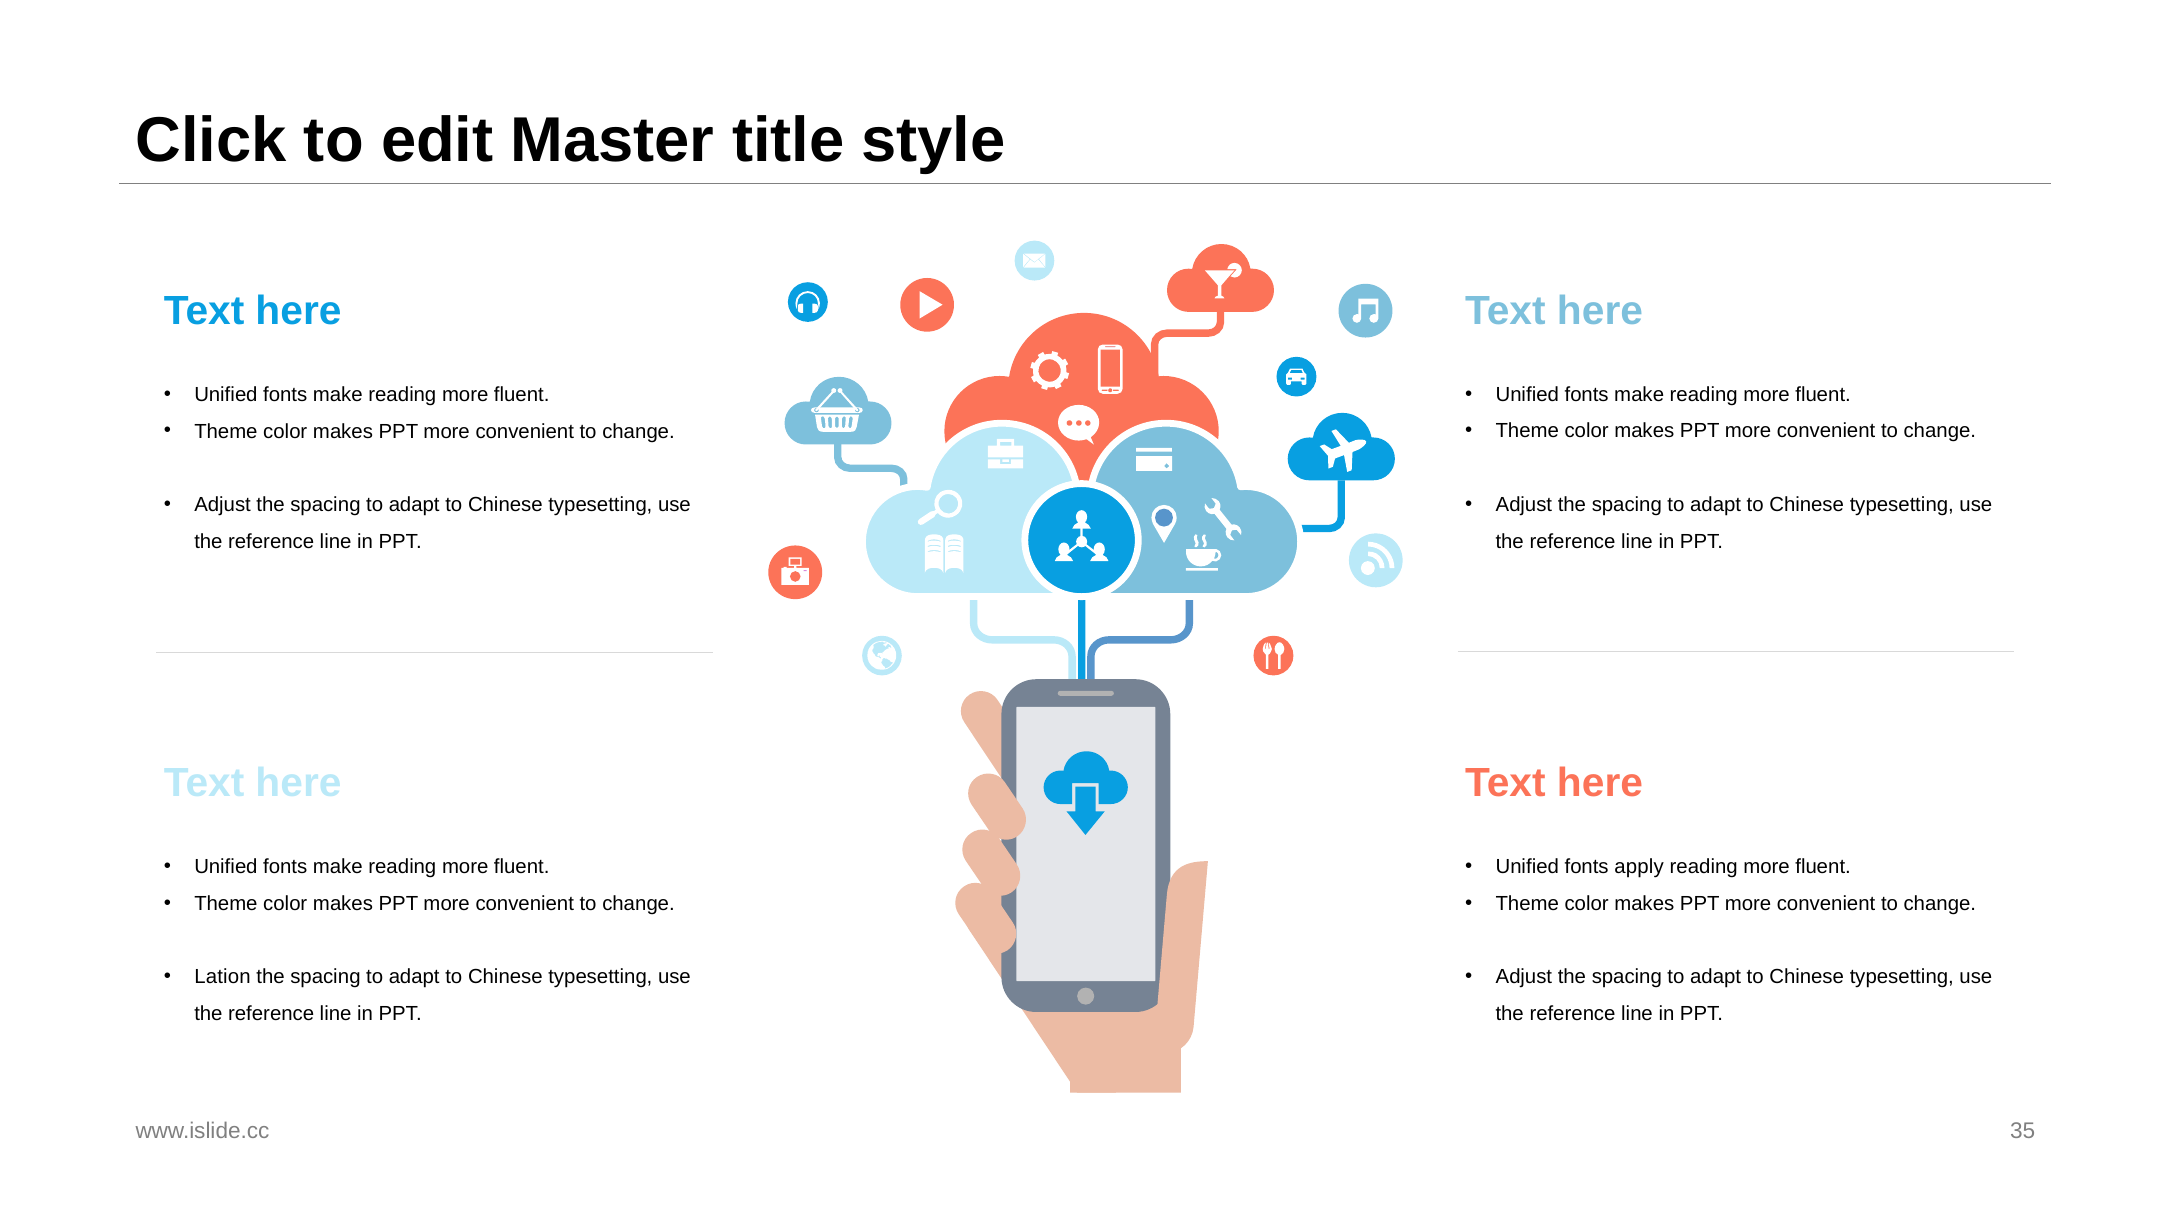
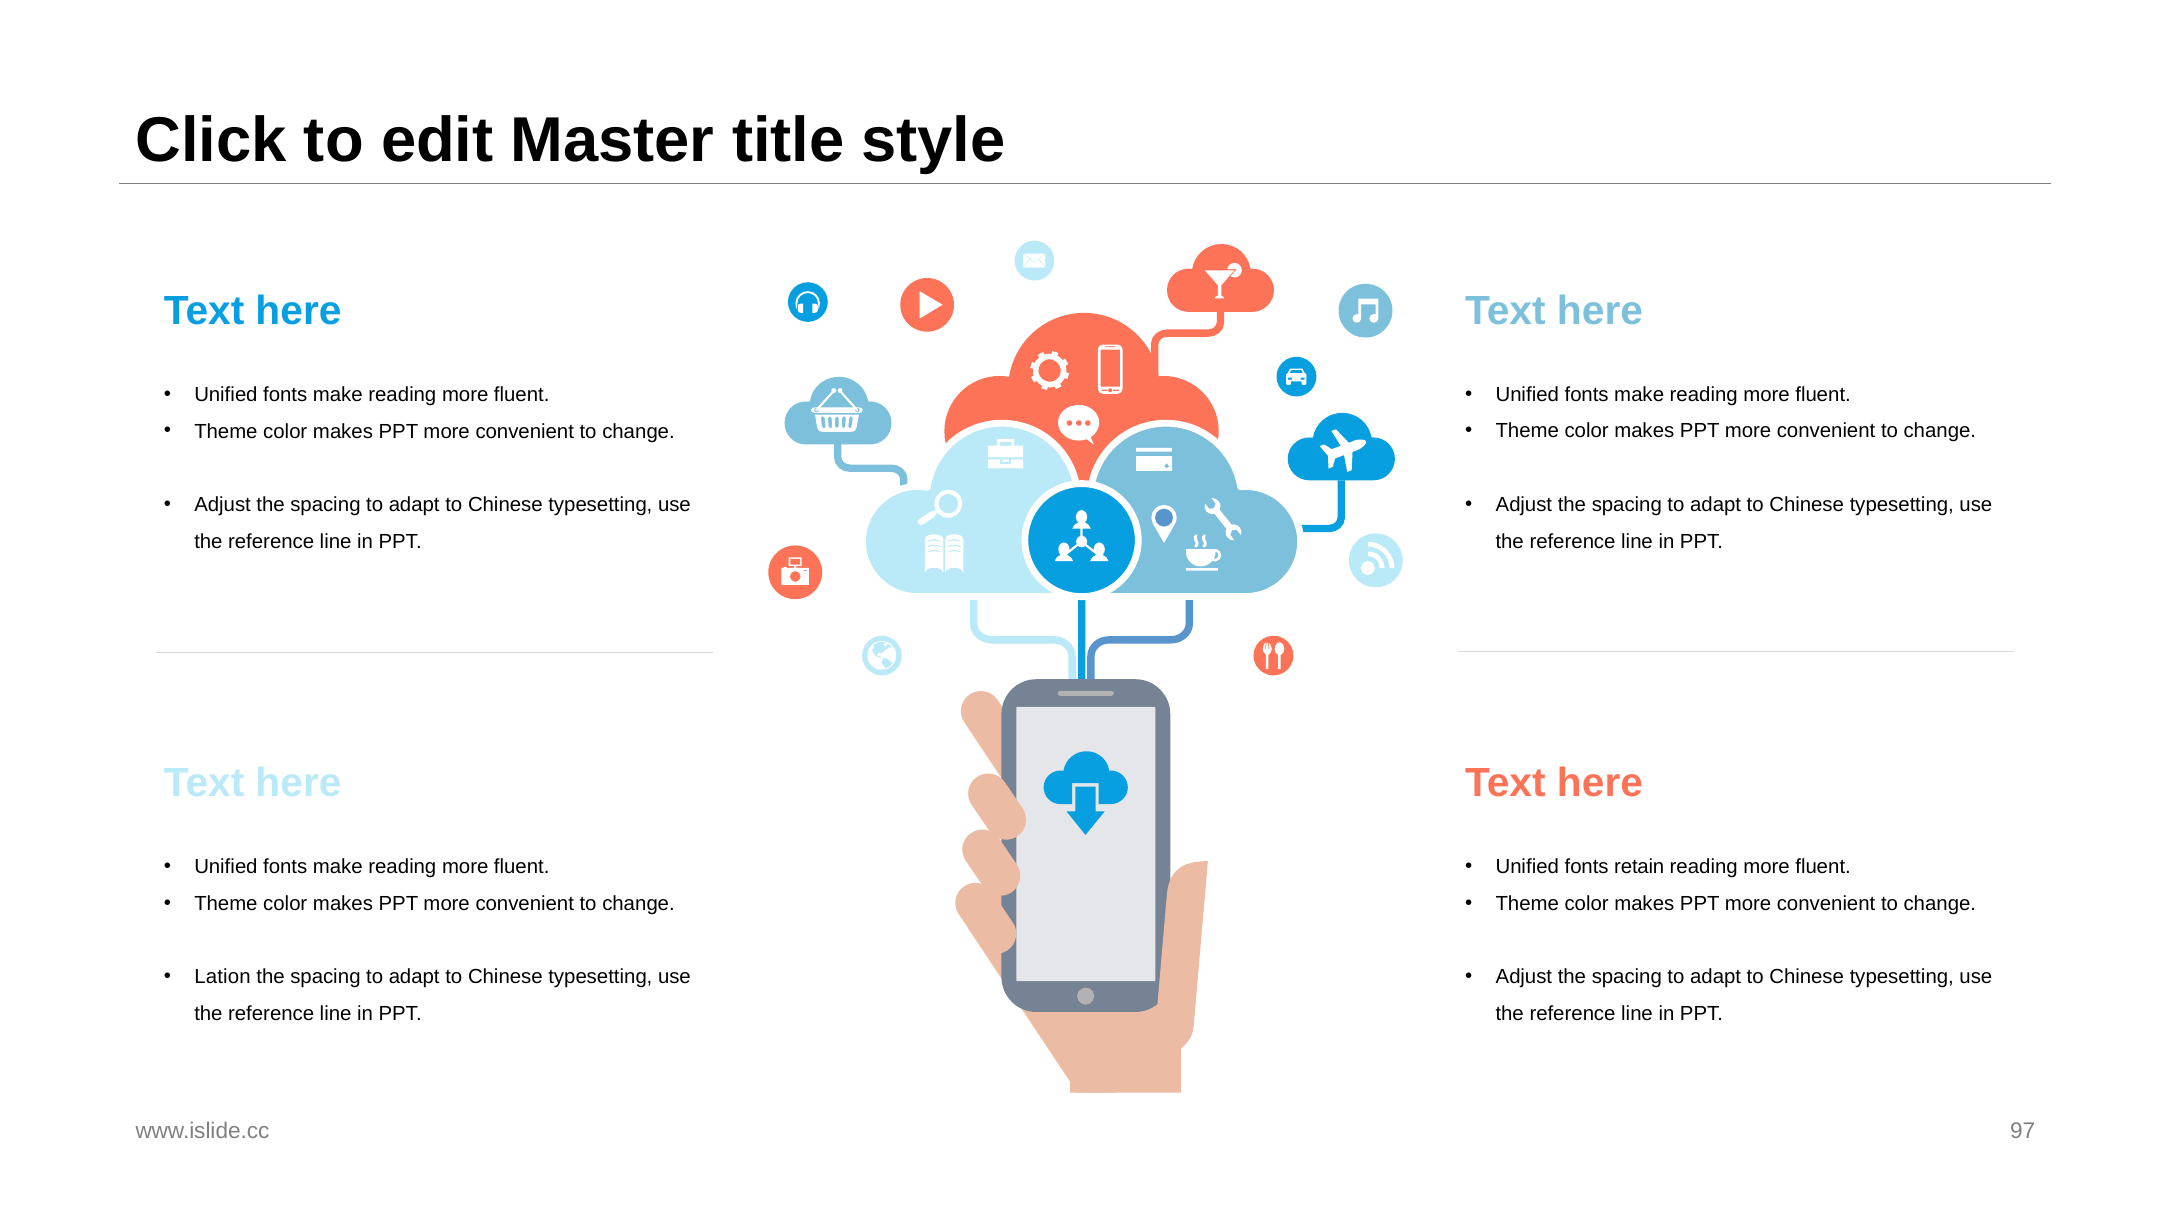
apply: apply -> retain
35: 35 -> 97
